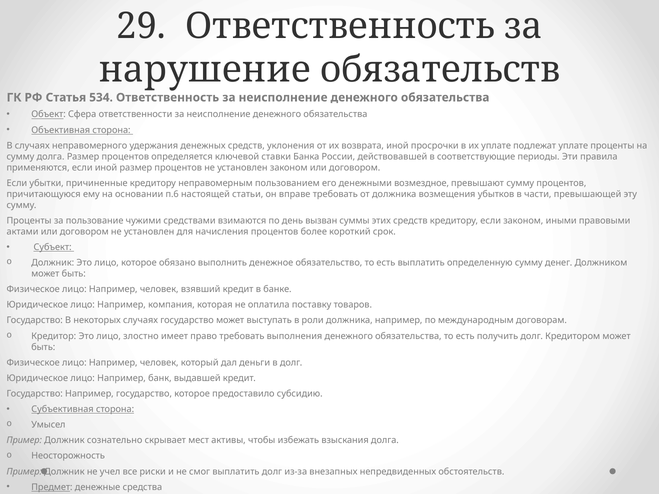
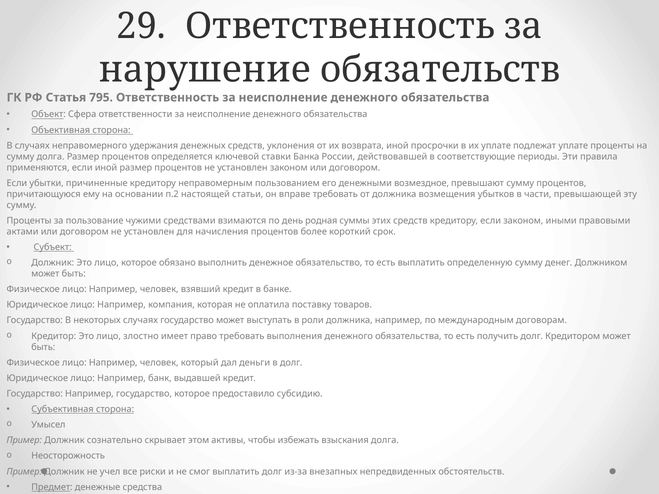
534: 534 -> 795
п.6: п.6 -> п.2
вызван: вызван -> родная
мест: мест -> этом
